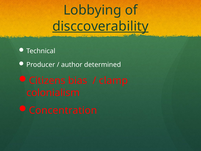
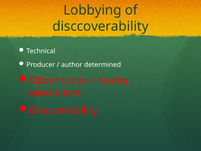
disccoverability underline: present -> none
clamp: clamp -> reality
Concentration: Concentration -> Discoverability
